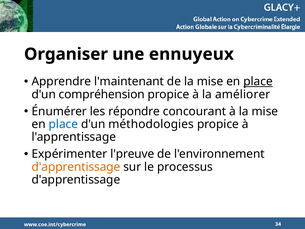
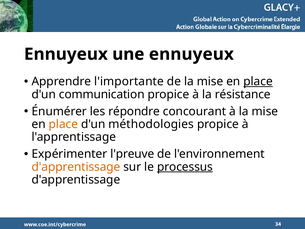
Organiser at (66, 54): Organiser -> Ennuyeux
l'maintenant: l'maintenant -> l'importante
compréhension: compréhension -> communication
améliorer: améliorer -> résistance
place at (63, 124) colour: blue -> orange
processus underline: none -> present
